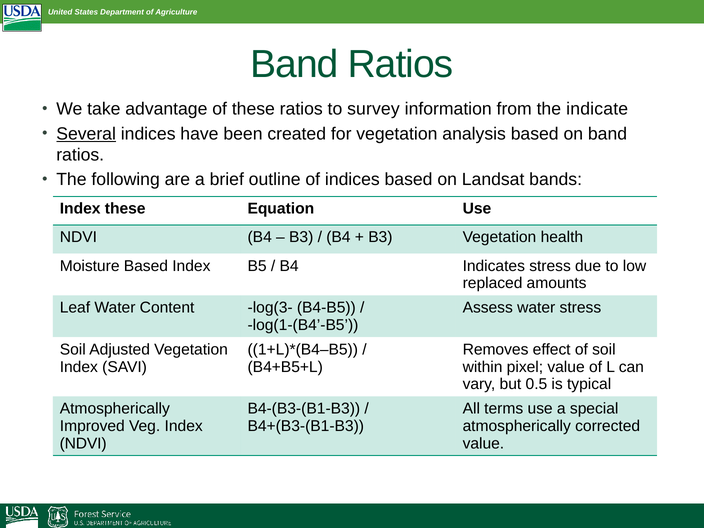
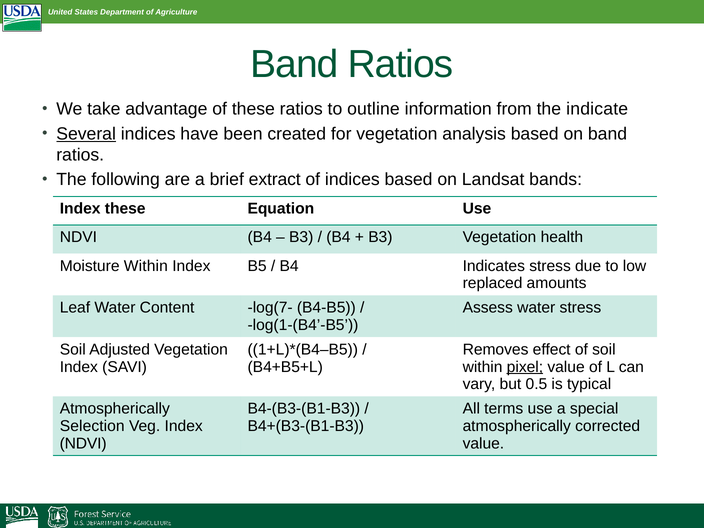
survey: survey -> outline
outline: outline -> extract
Moisture Based: Based -> Within
log(3-: log(3- -> log(7-
pixel underline: none -> present
Improved: Improved -> Selection
